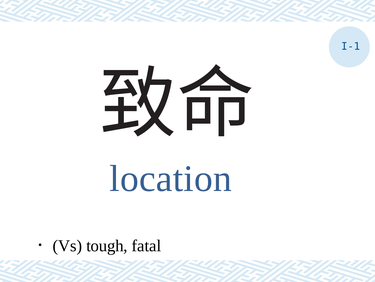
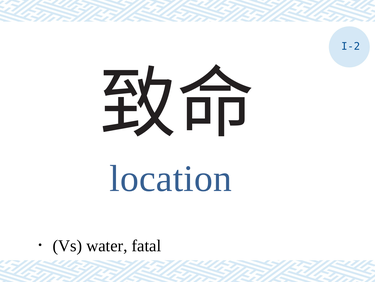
I-1: I-1 -> I-2
tough: tough -> water
